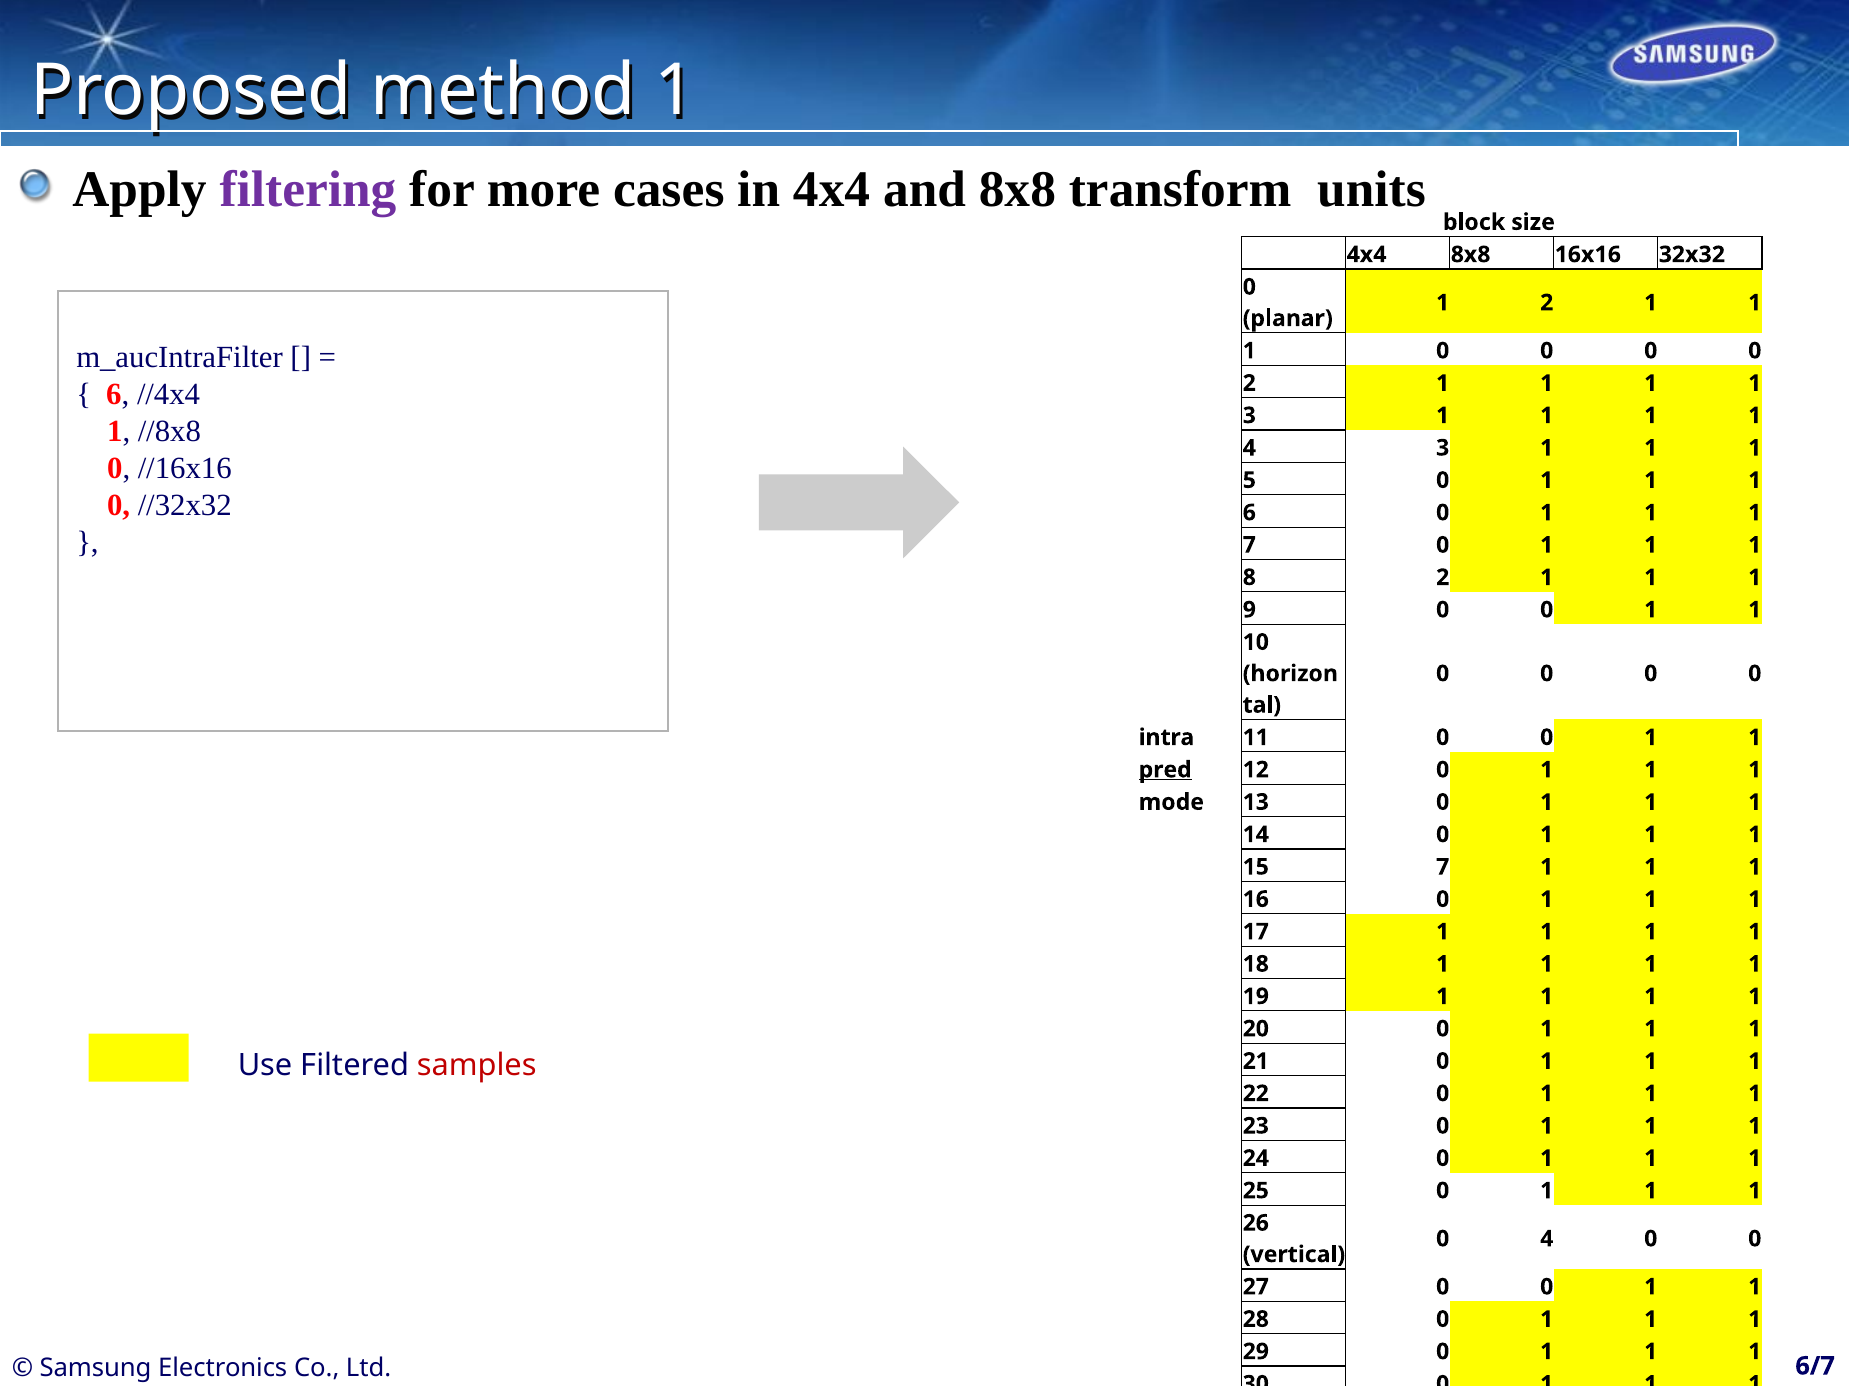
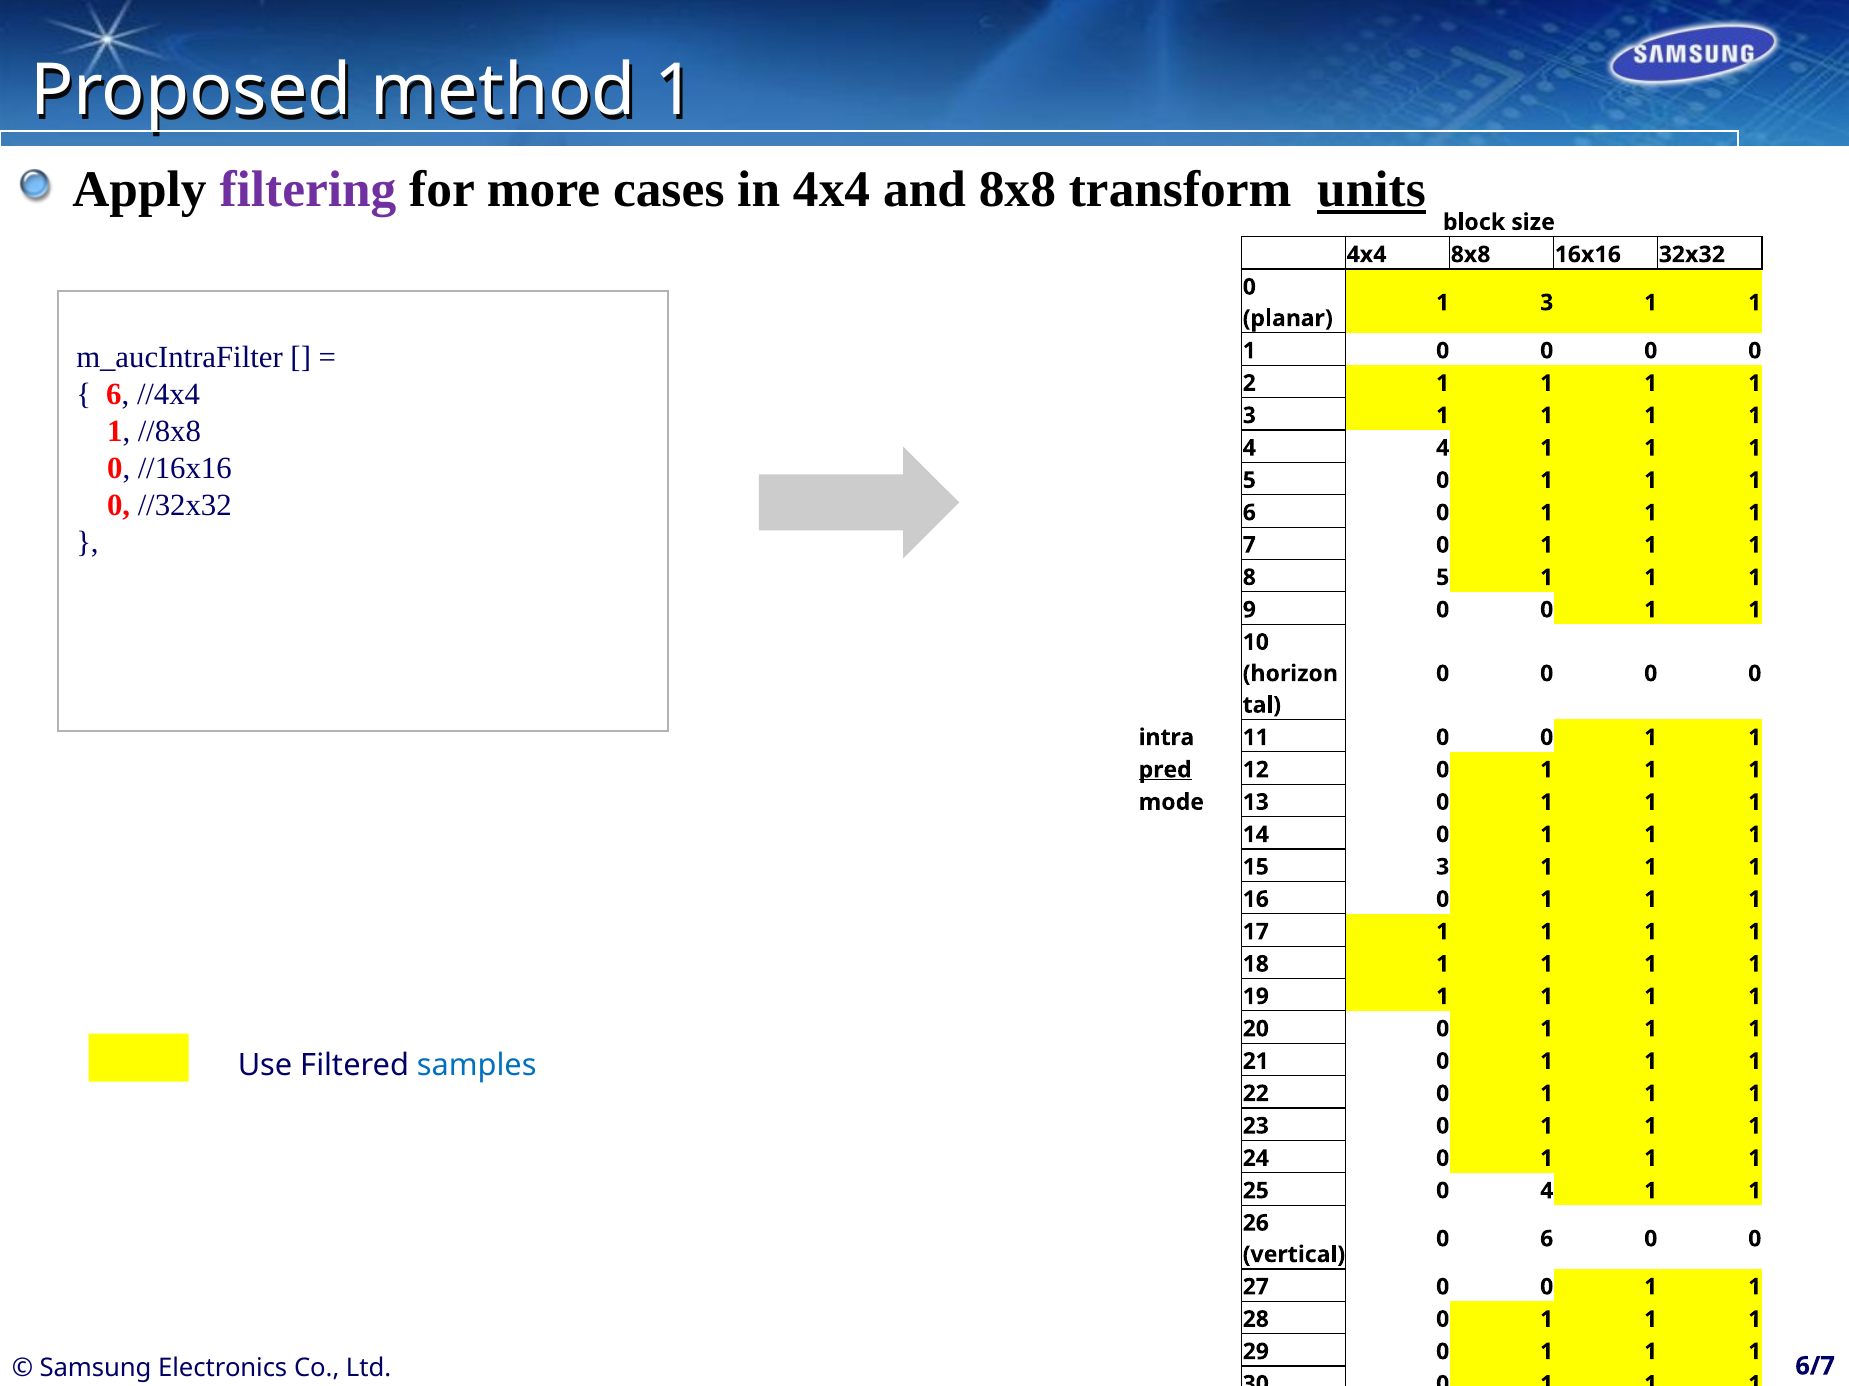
units underline: none -> present
2 at (1547, 303): 2 -> 3
4 3: 3 -> 4
8 2: 2 -> 5
15 7: 7 -> 3
samples colour: red -> blue
25 0 1: 1 -> 4
0 4: 4 -> 6
